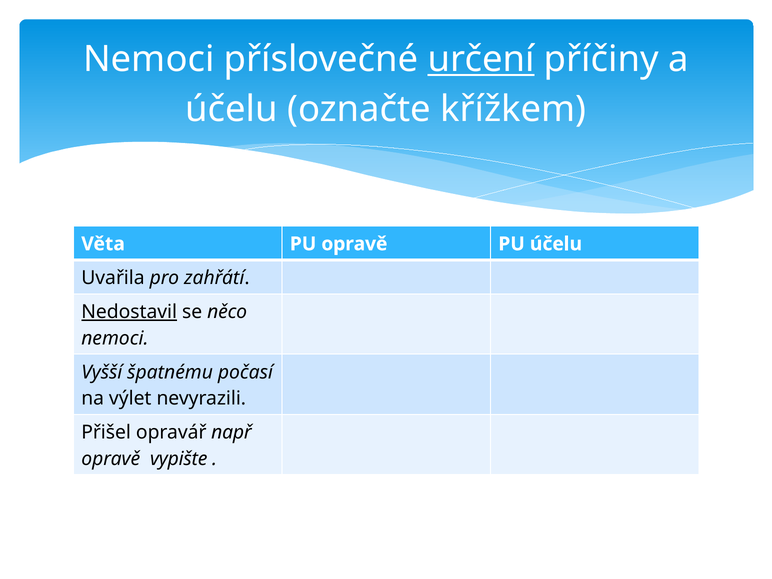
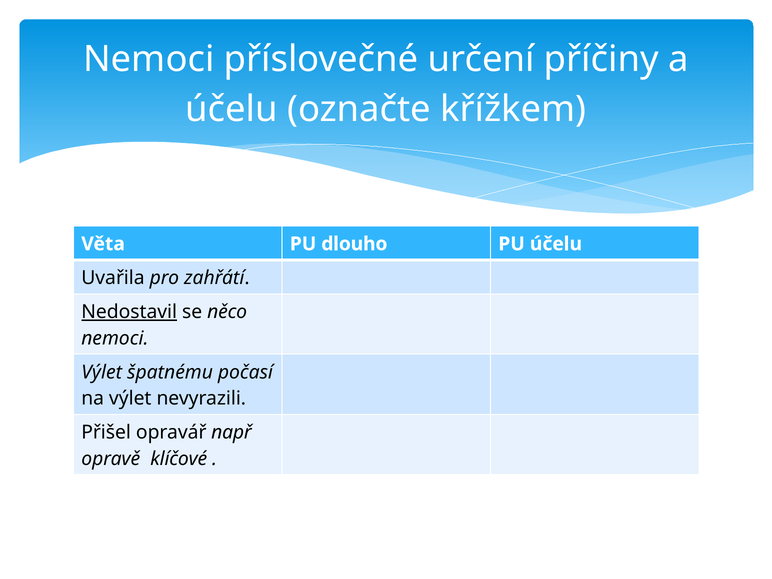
určení underline: present -> none
PU opravě: opravě -> dlouho
Vyšší at (102, 372): Vyšší -> Výlet
vypište: vypište -> klíčové
